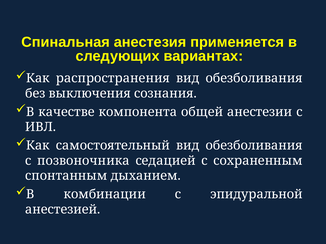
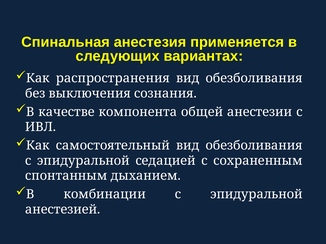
позвоночника at (83, 161): позвоночника -> эпидуральной
